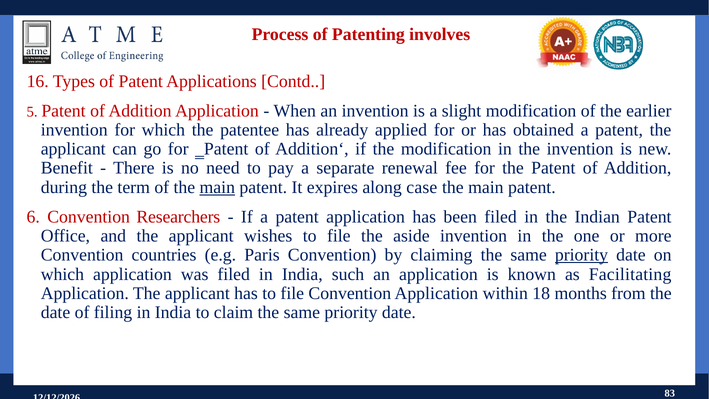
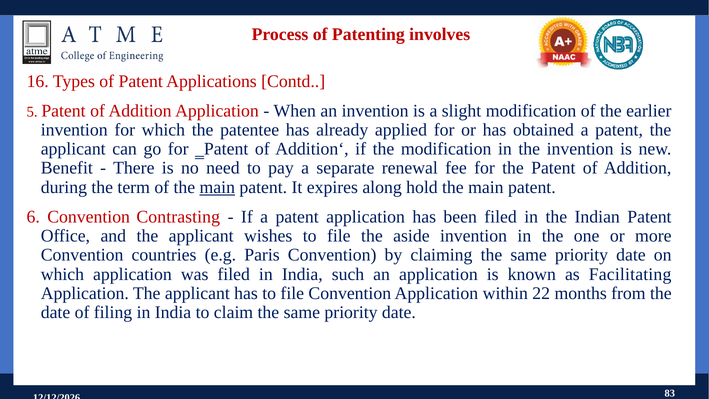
case: case -> hold
Researchers: Researchers -> Contrasting
priority at (582, 255) underline: present -> none
18: 18 -> 22
